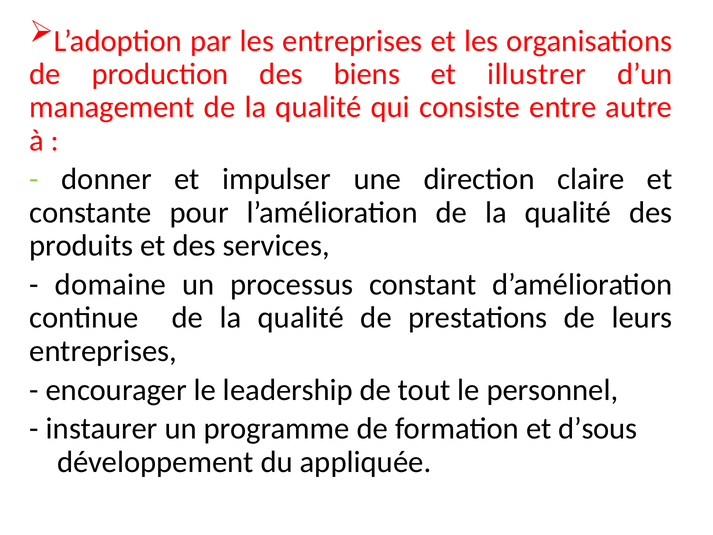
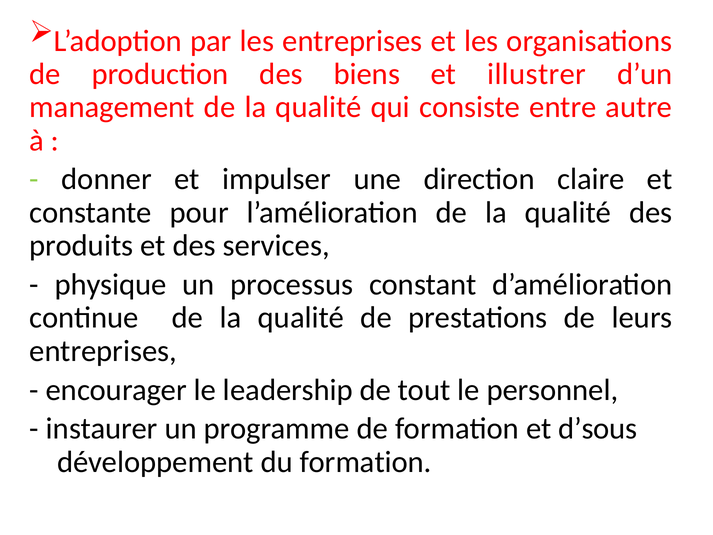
domaine: domaine -> physique
du appliquée: appliquée -> formation
